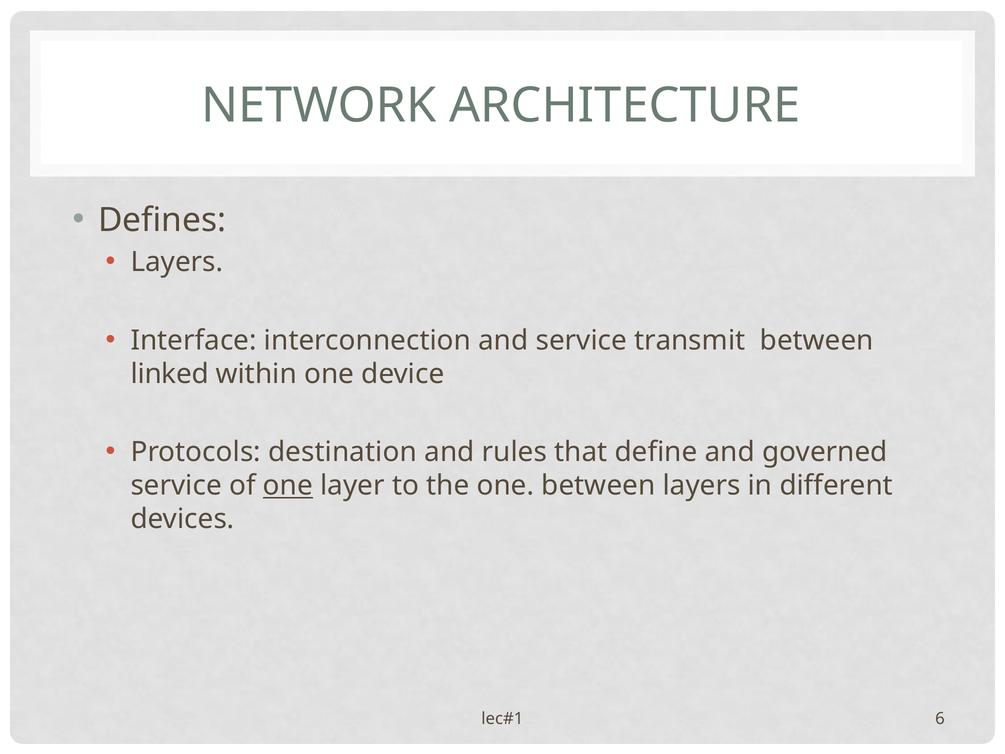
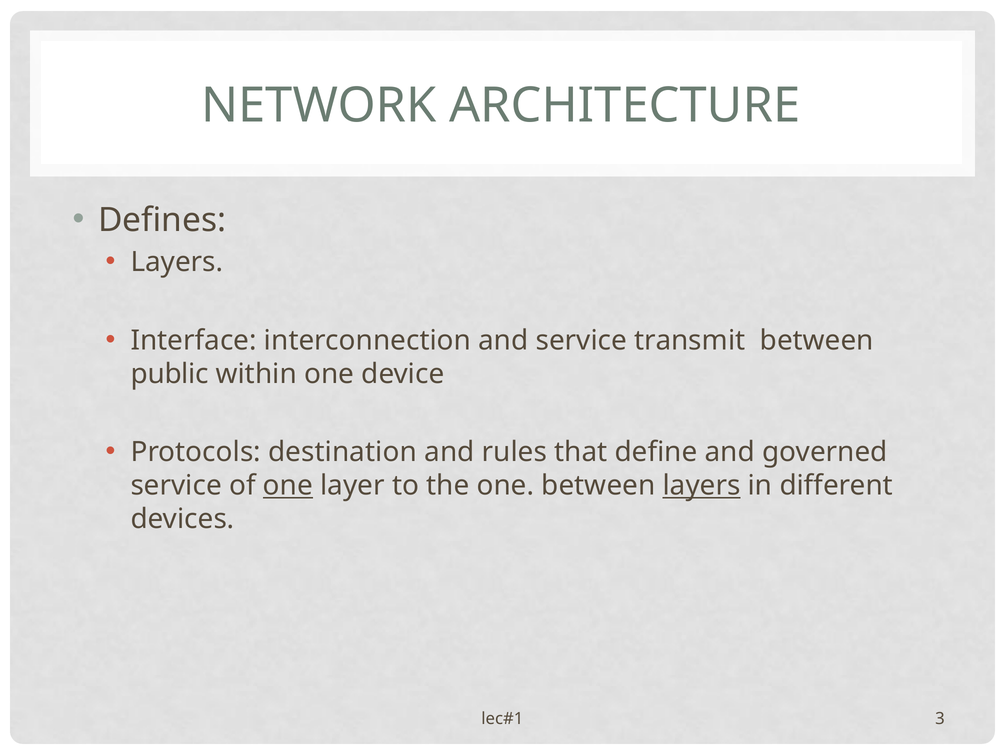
linked: linked -> public
layers at (702, 486) underline: none -> present
6: 6 -> 3
